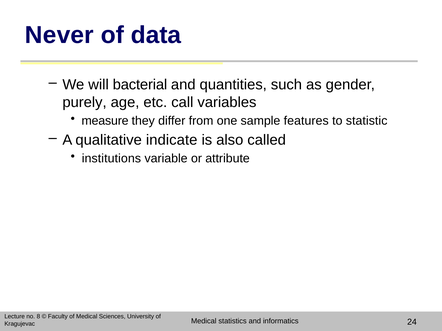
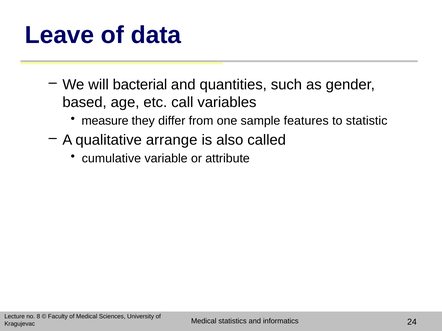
Never: Never -> Leave
purely: purely -> based
indicate: indicate -> arrange
institutions: institutions -> cumulative
